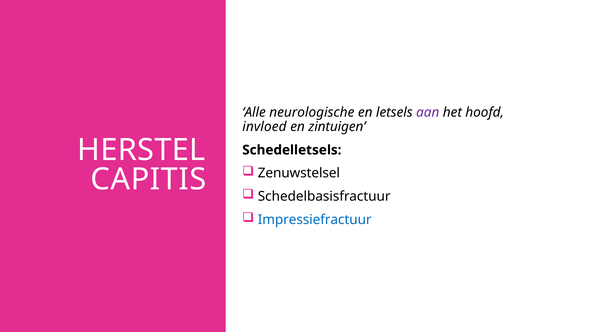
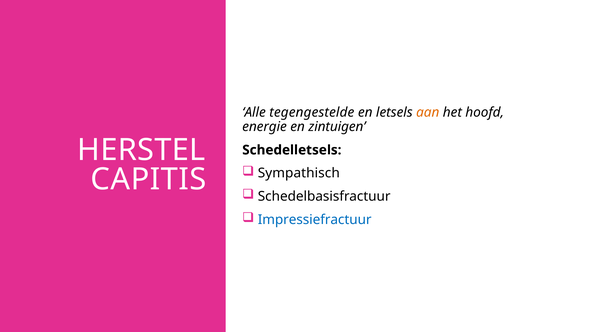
neurologische: neurologische -> tegengestelde
aan colour: purple -> orange
invloed: invloed -> energie
Zenuwstelsel: Zenuwstelsel -> Sympathisch
